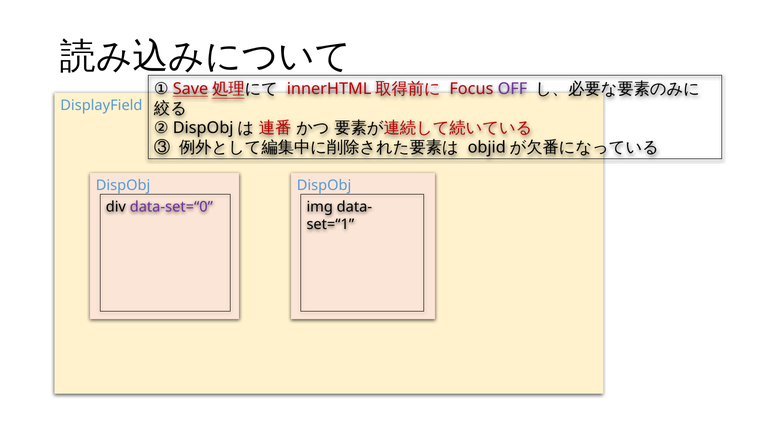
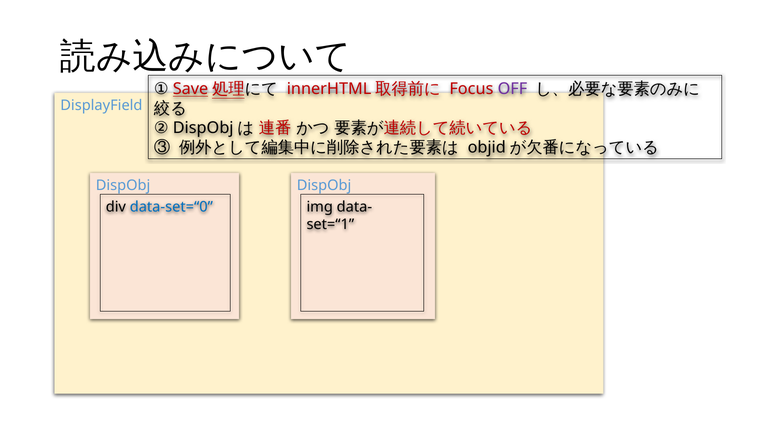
data-set=“0 colour: purple -> blue
